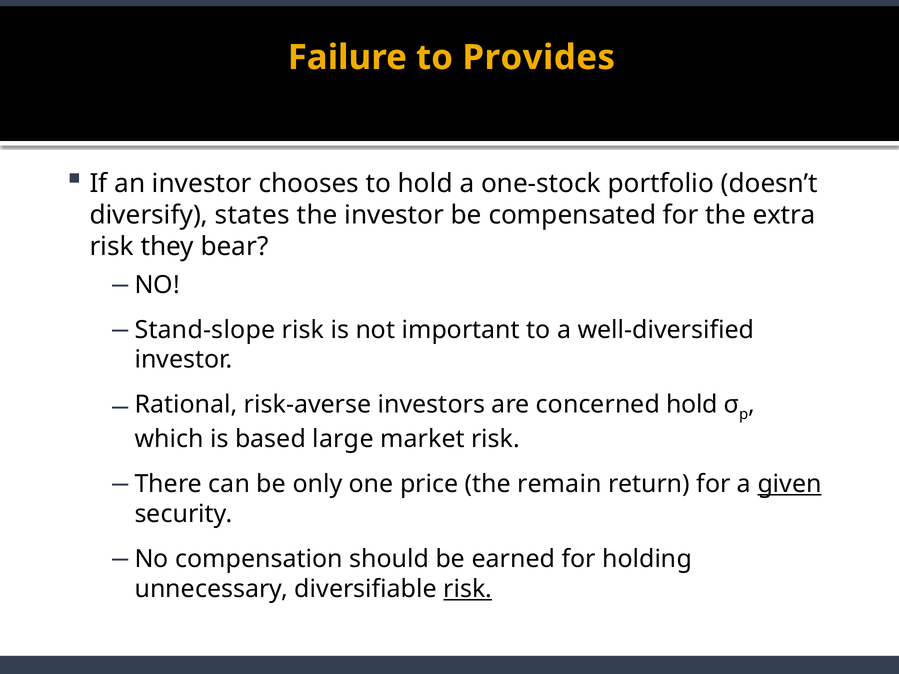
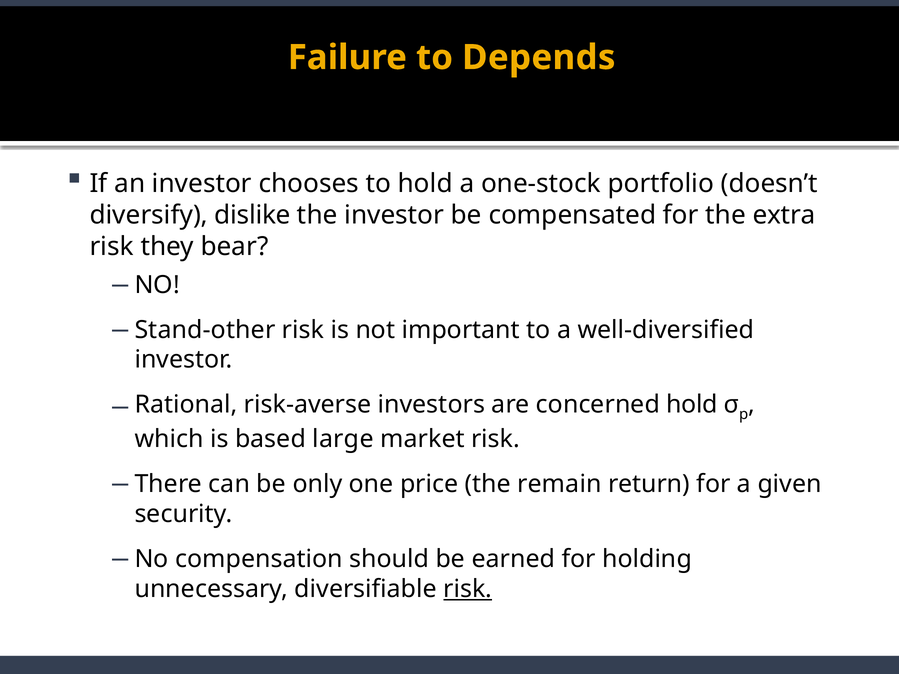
Provides: Provides -> Depends
states: states -> dislike
Stand-slope: Stand-slope -> Stand-other
given underline: present -> none
